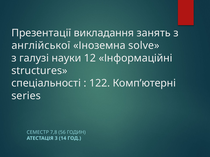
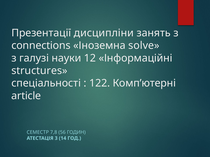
викладання: викладання -> дисципліни
англійської: англійської -> connections
series: series -> article
